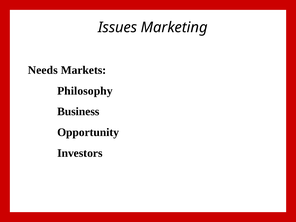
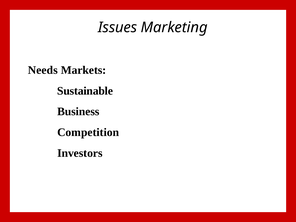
Philosophy: Philosophy -> Sustainable
Opportunity: Opportunity -> Competition
